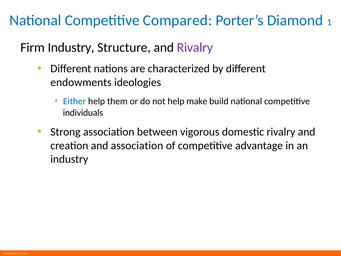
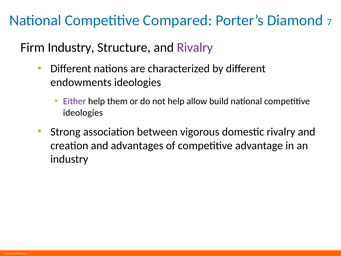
1: 1 -> 7
Either colour: blue -> purple
make: make -> allow
individuals at (83, 113): individuals -> ideologies
and association: association -> advantages
